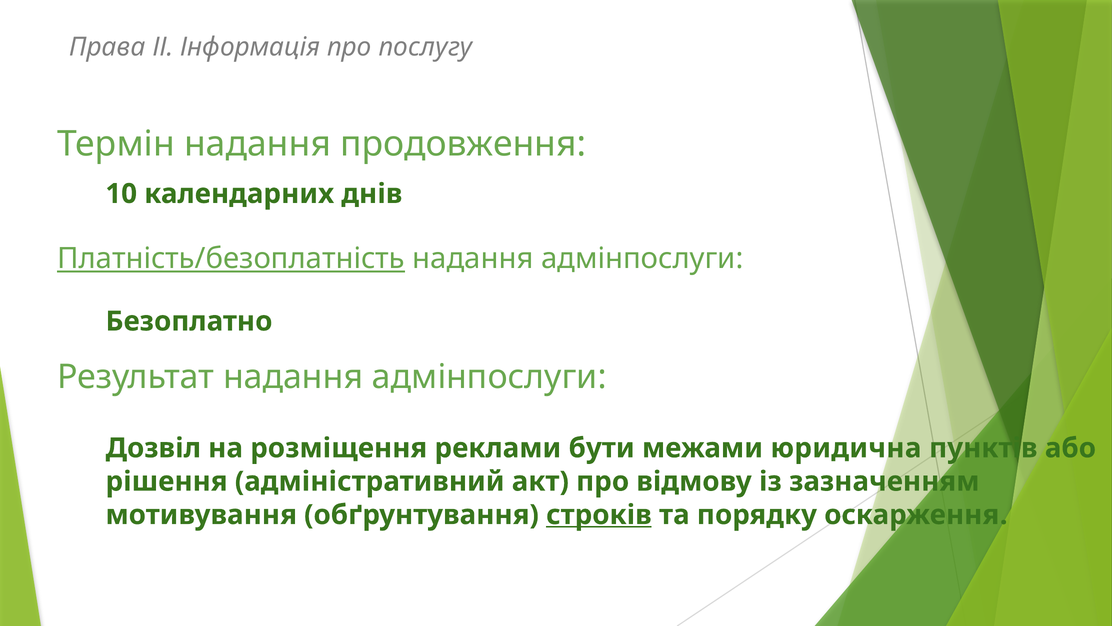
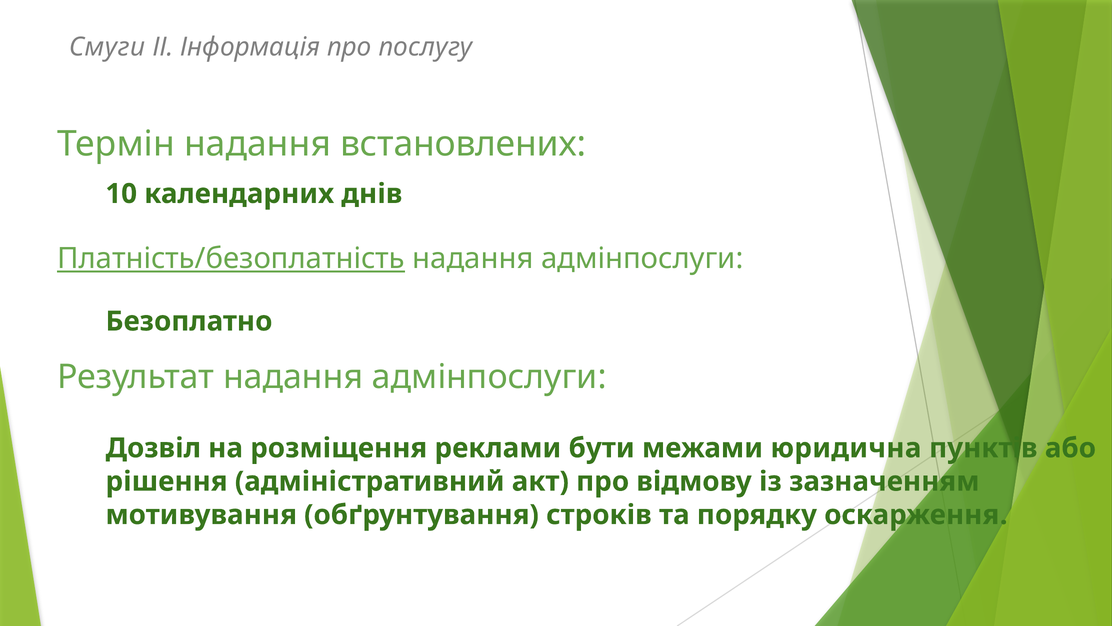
Права: Права -> Смуги
продовження: продовження -> встановлених
строків underline: present -> none
